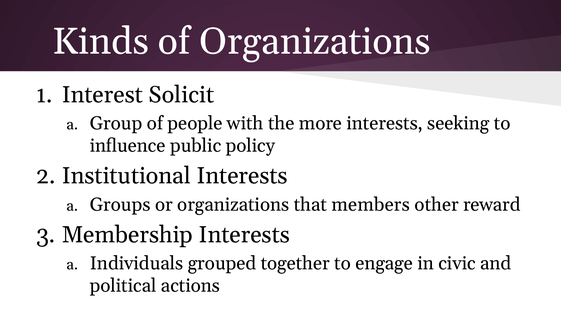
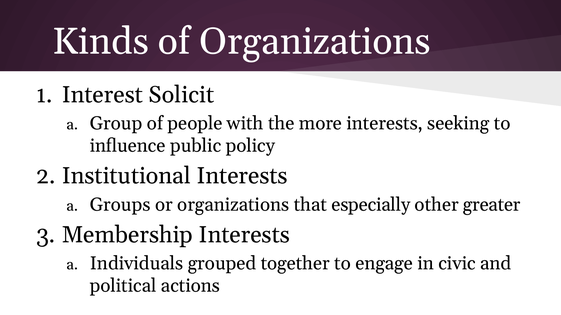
members: members -> especially
reward: reward -> greater
